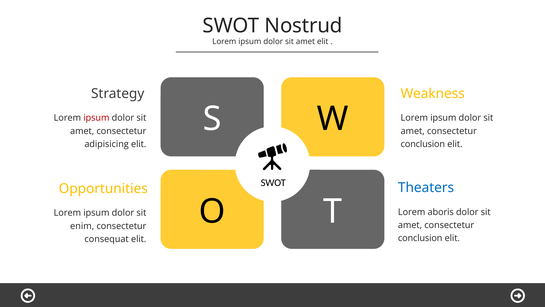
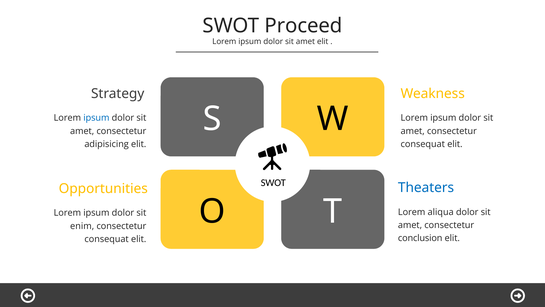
Nostrud: Nostrud -> Proceed
ipsum at (96, 118) colour: red -> blue
conclusion at (423, 144): conclusion -> consequat
aboris: aboris -> aliqua
